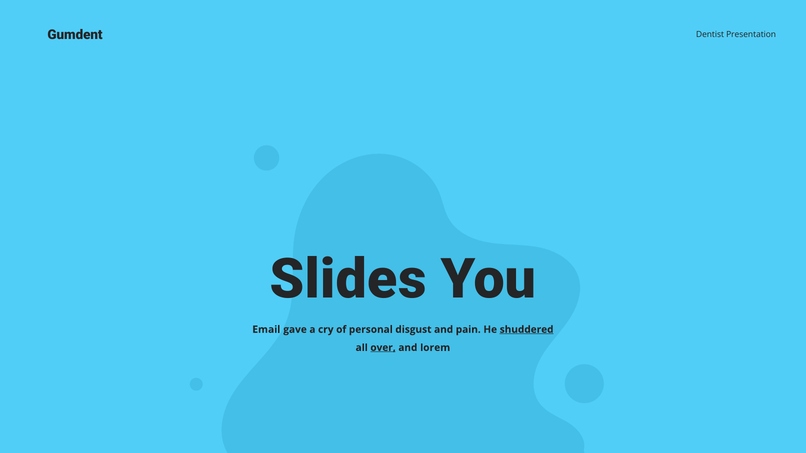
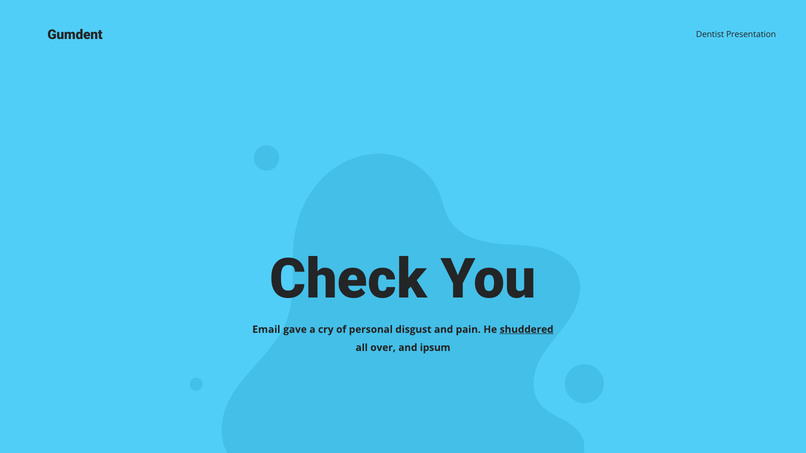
Slides: Slides -> Check
over underline: present -> none
lorem: lorem -> ipsum
